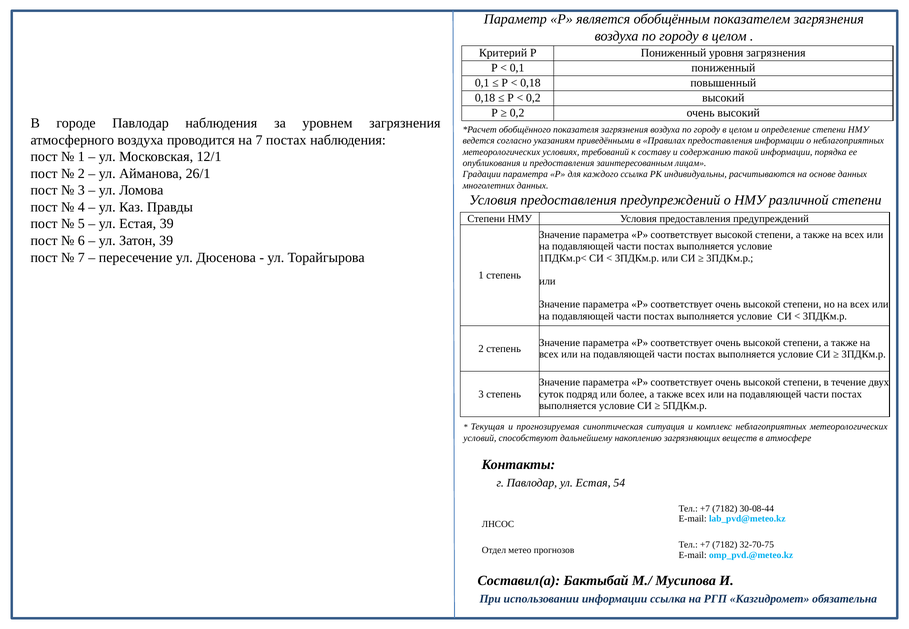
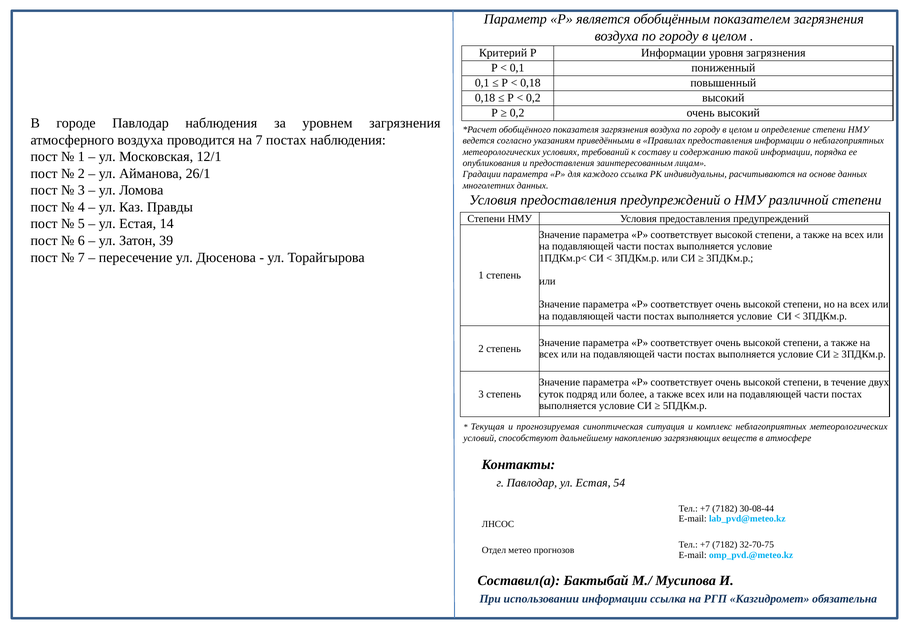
Р Пониженный: Пониженный -> Информации
Естая 39: 39 -> 14
